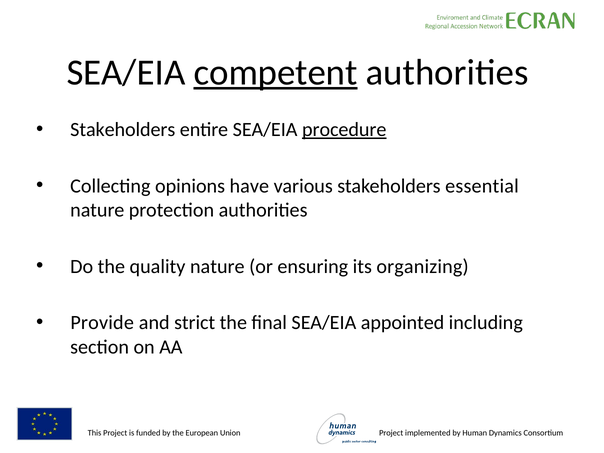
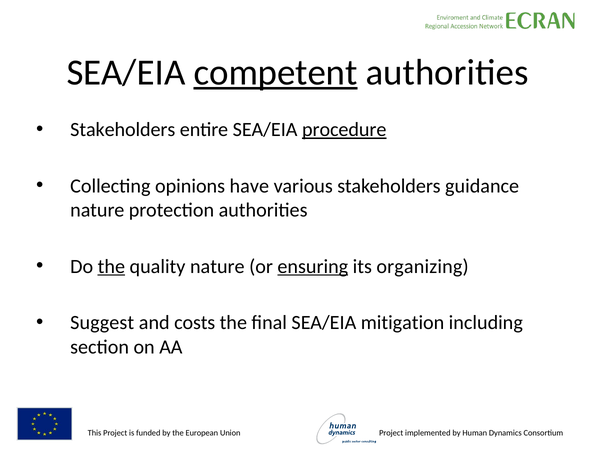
essential: essential -> guidance
the at (111, 266) underline: none -> present
ensuring underline: none -> present
Provide: Provide -> Suggest
strict: strict -> costs
appointed: appointed -> mitigation
